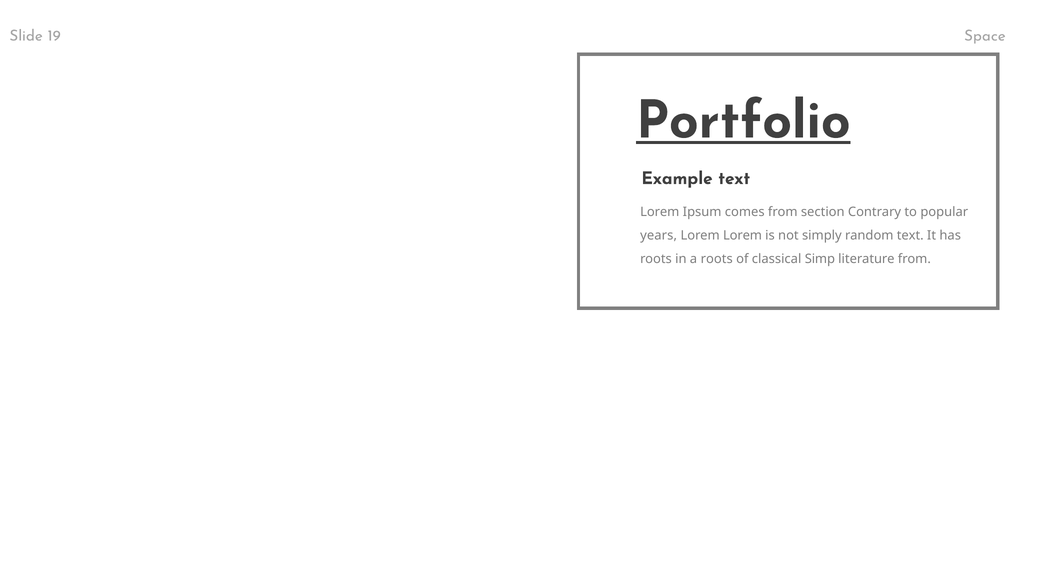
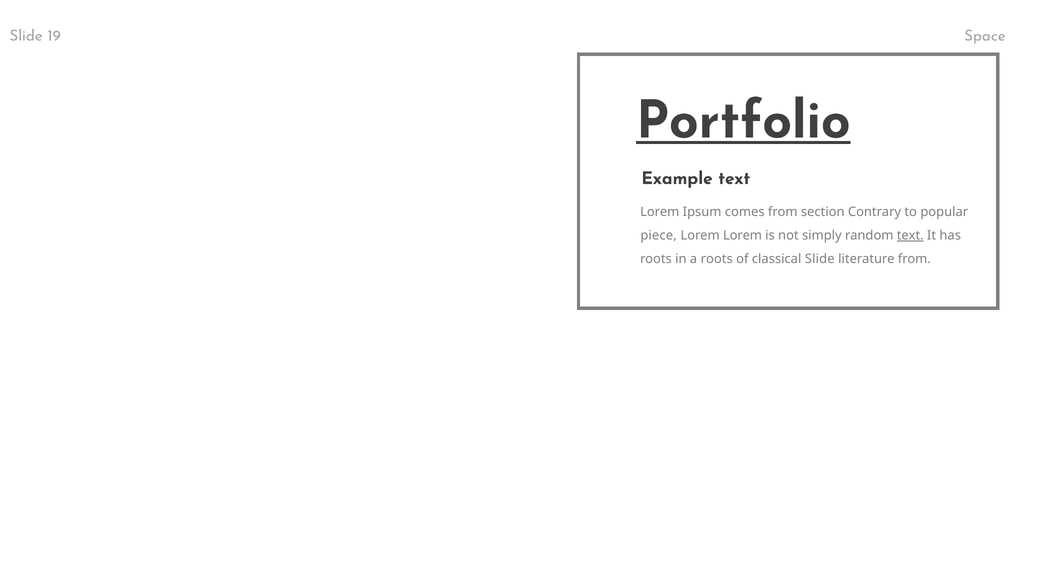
years: years -> piece
text at (910, 235) underline: none -> present
classical Simp: Simp -> Slide
